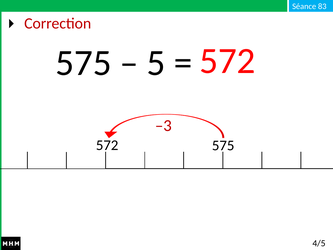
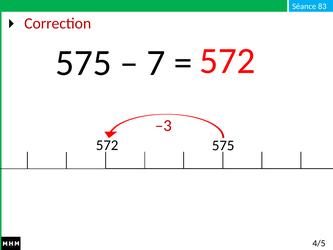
5: 5 -> 7
